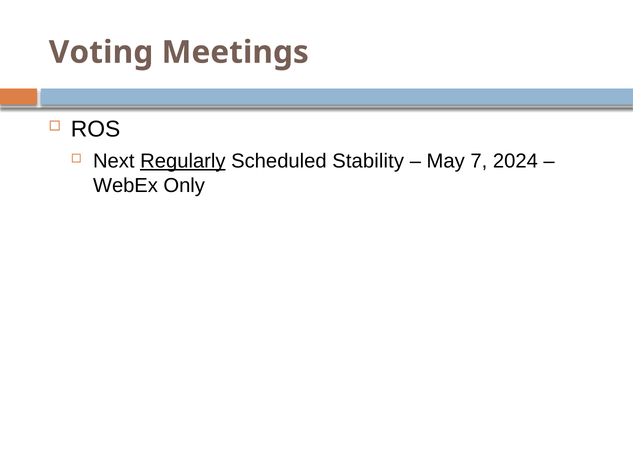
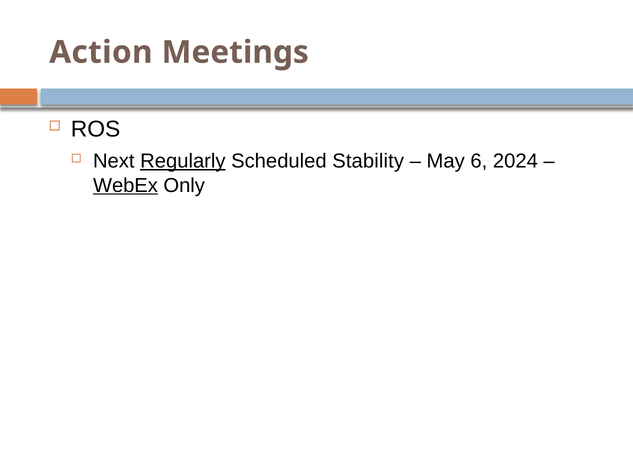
Voting: Voting -> Action
7: 7 -> 6
WebEx underline: none -> present
